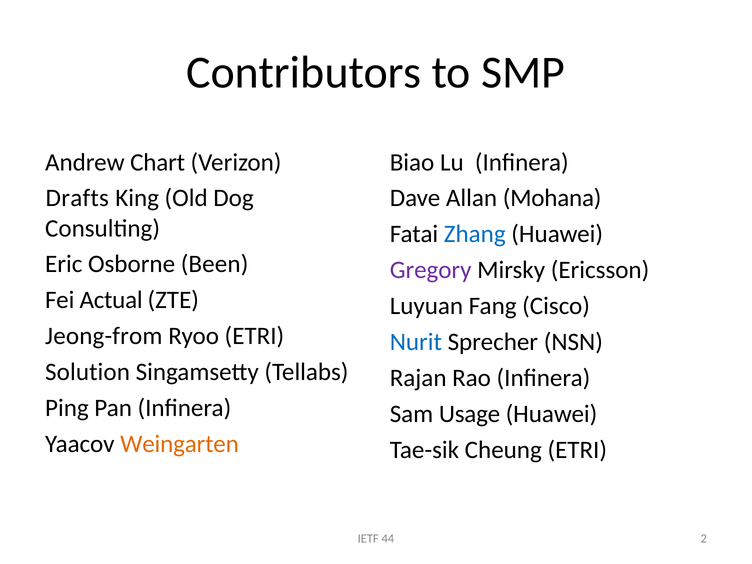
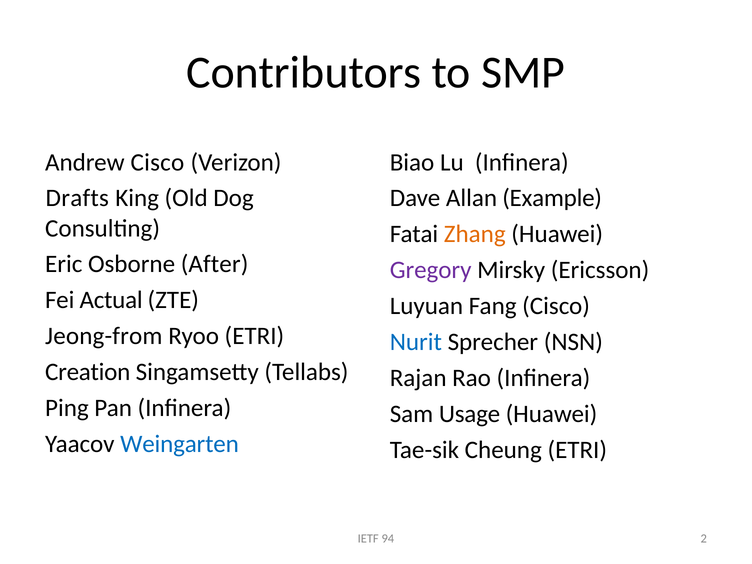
Andrew Chart: Chart -> Cisco
Mohana: Mohana -> Example
Zhang colour: blue -> orange
Been: Been -> After
Solution: Solution -> Creation
Weingarten colour: orange -> blue
44: 44 -> 94
